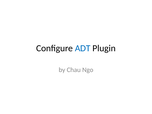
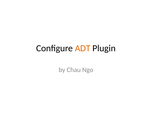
ADT colour: blue -> orange
